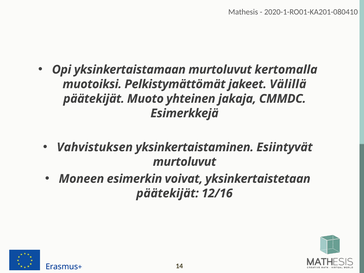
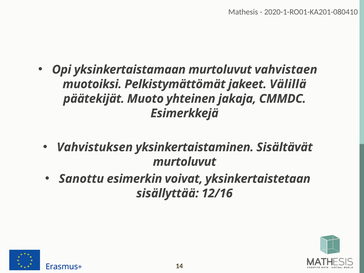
kertomalla: kertomalla -> vahvistaen
Esiintyvät: Esiintyvät -> Sisältävät
Moneen: Moneen -> Sanottu
päätekijät at (168, 193): päätekijät -> sisällyttää
